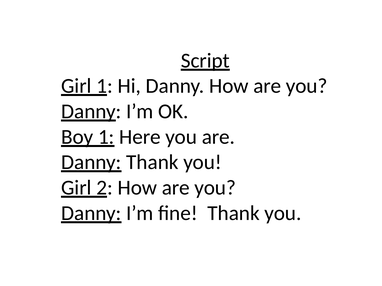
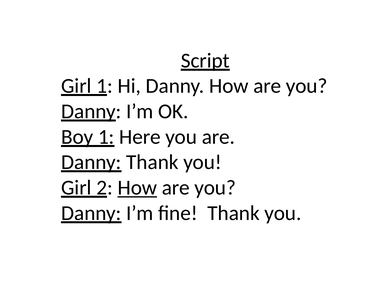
How at (137, 188) underline: none -> present
